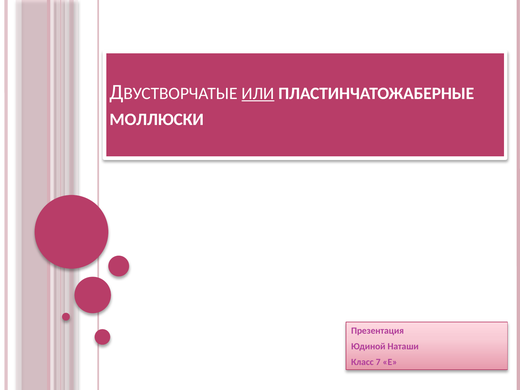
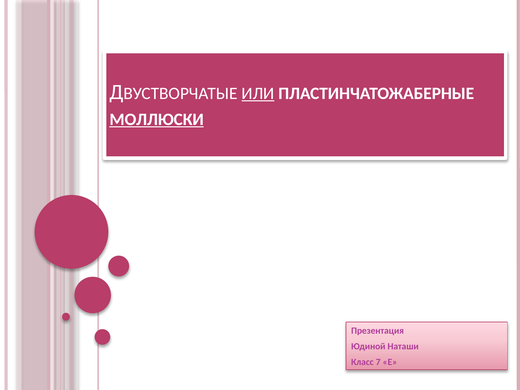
МОЛЛЮСКИ underline: none -> present
